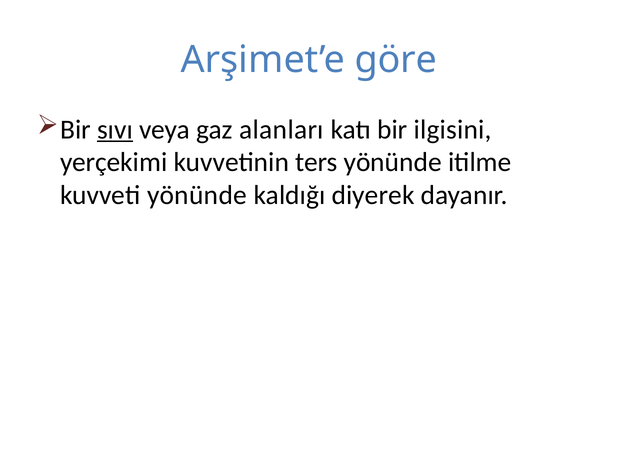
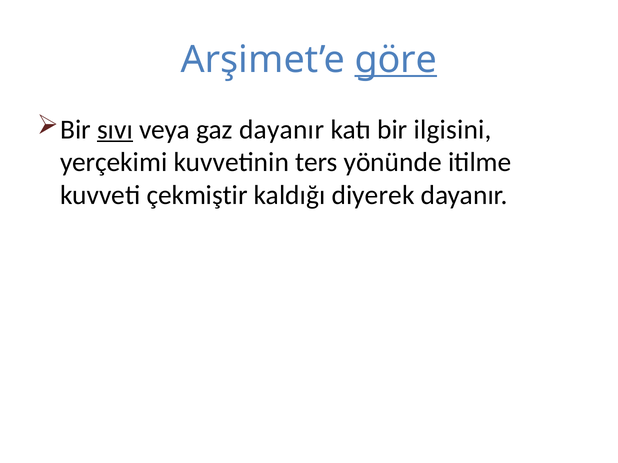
göre underline: none -> present
gaz alanları: alanları -> dayanır
kuvveti yönünde: yönünde -> çekmiştir
